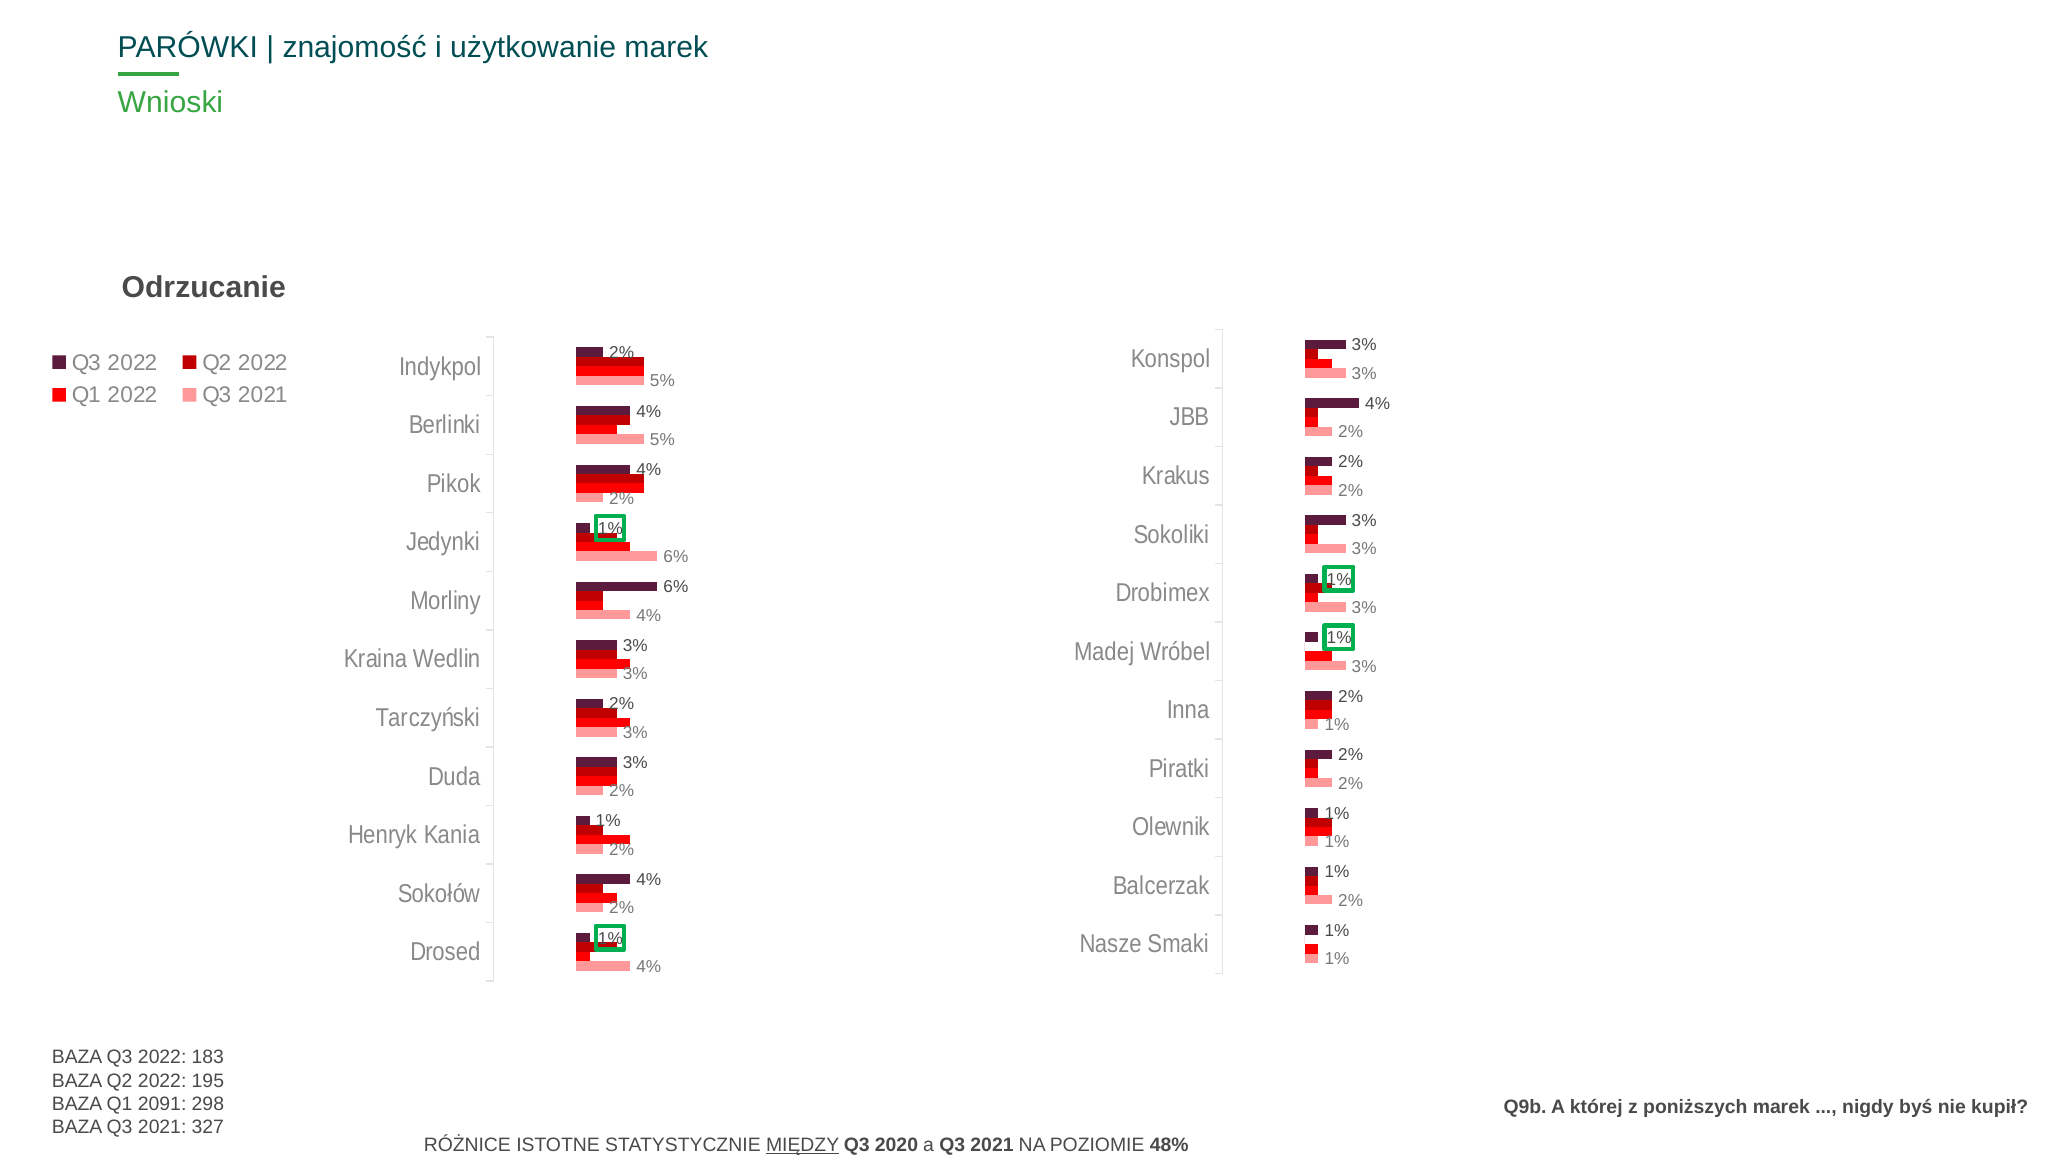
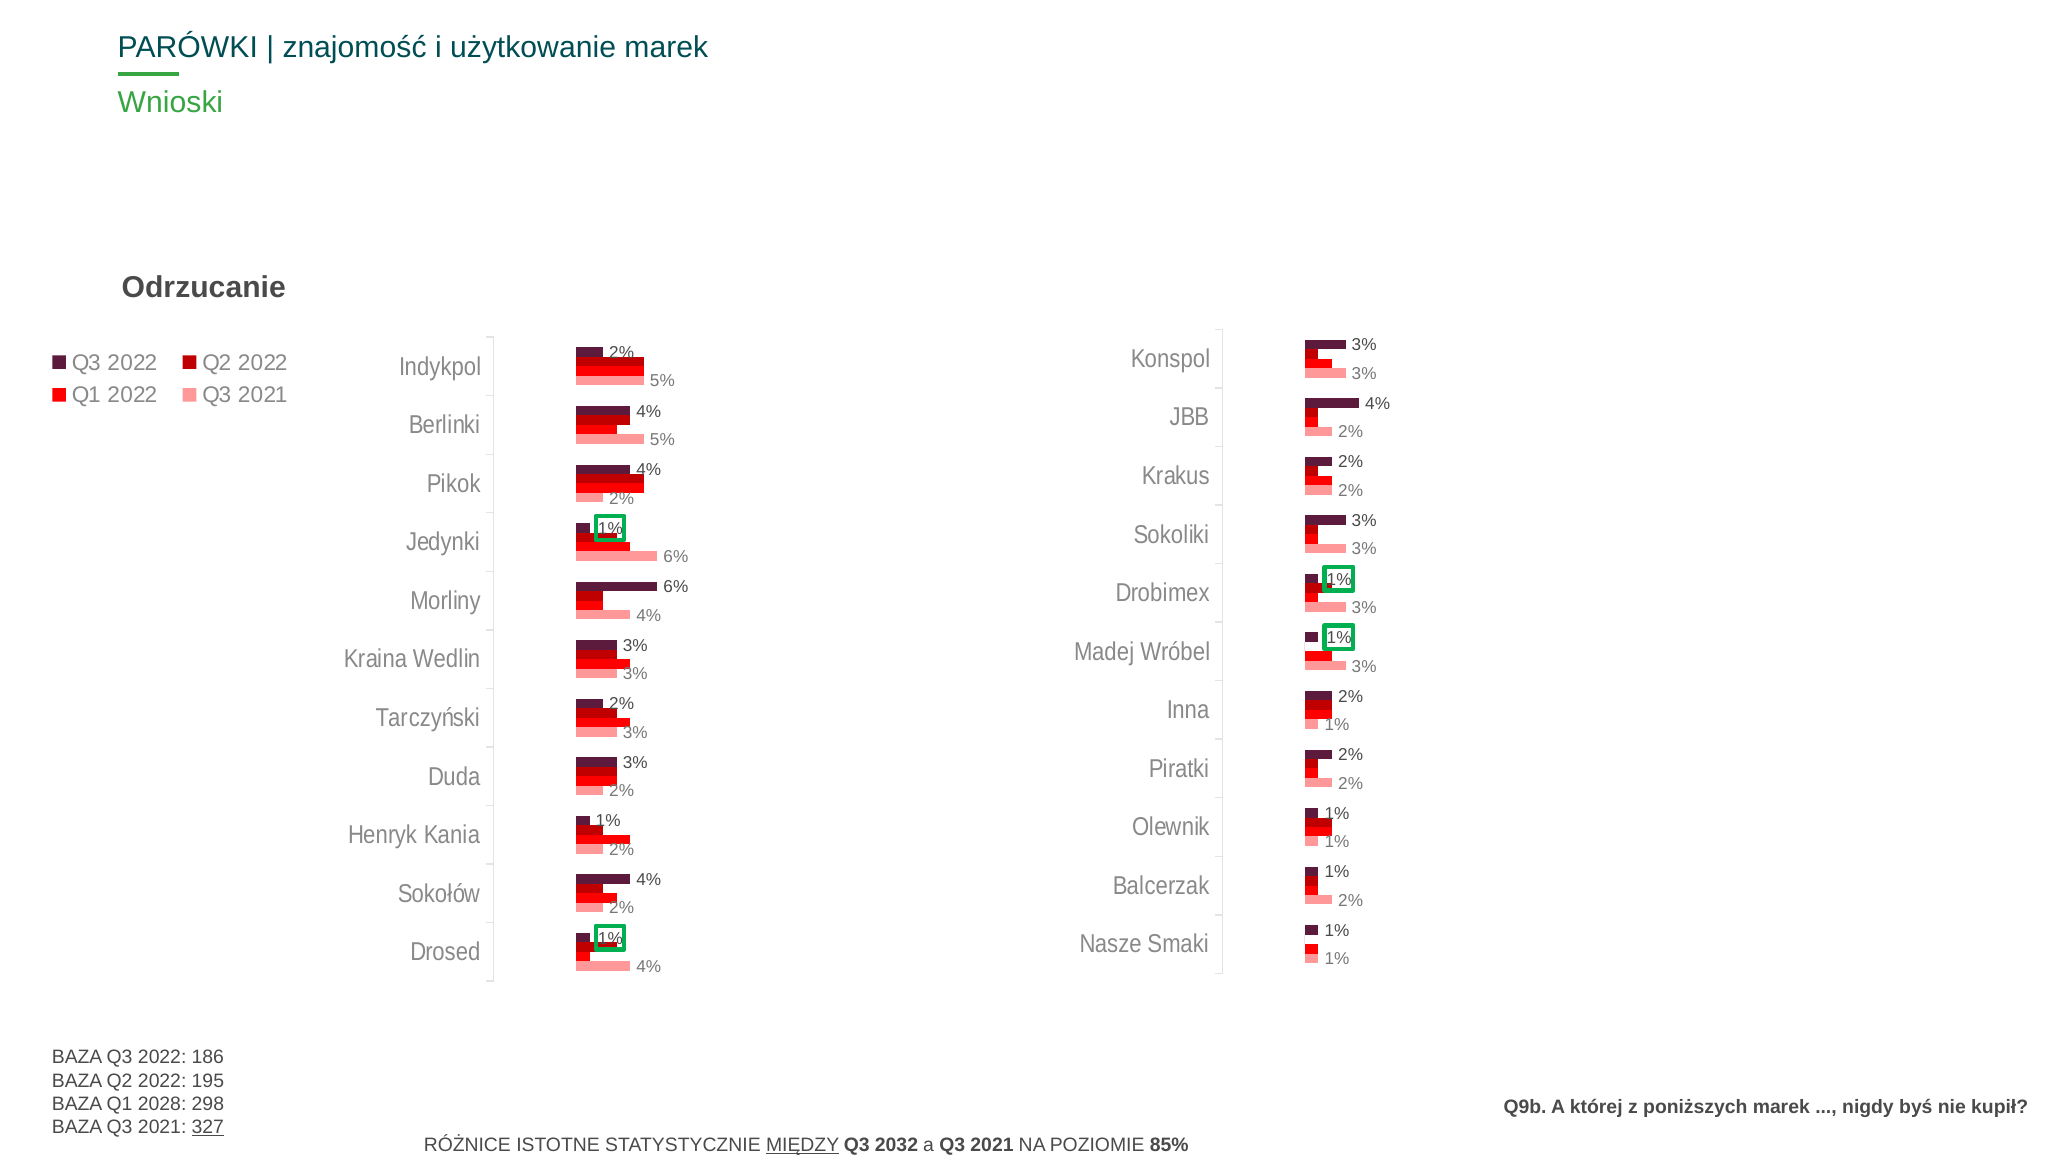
183: 183 -> 186
2091: 2091 -> 2028
327 underline: none -> present
2020: 2020 -> 2032
48%: 48% -> 85%
